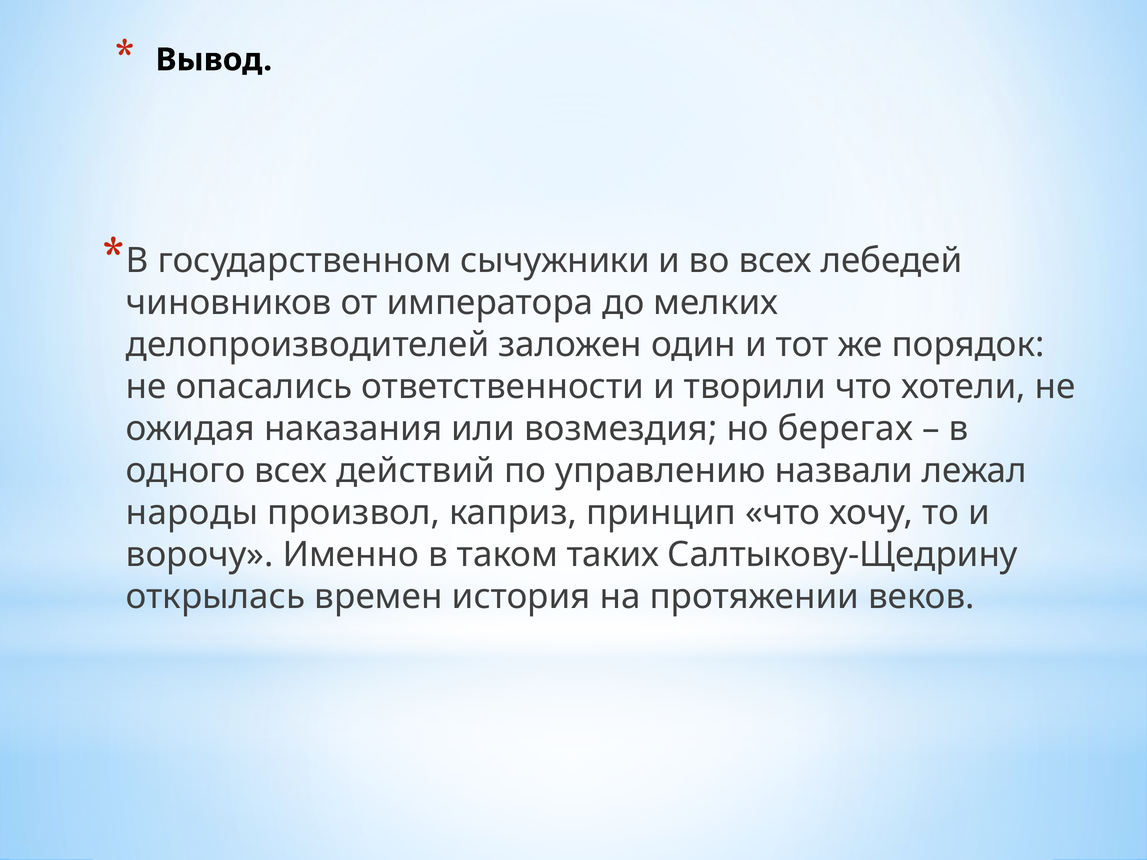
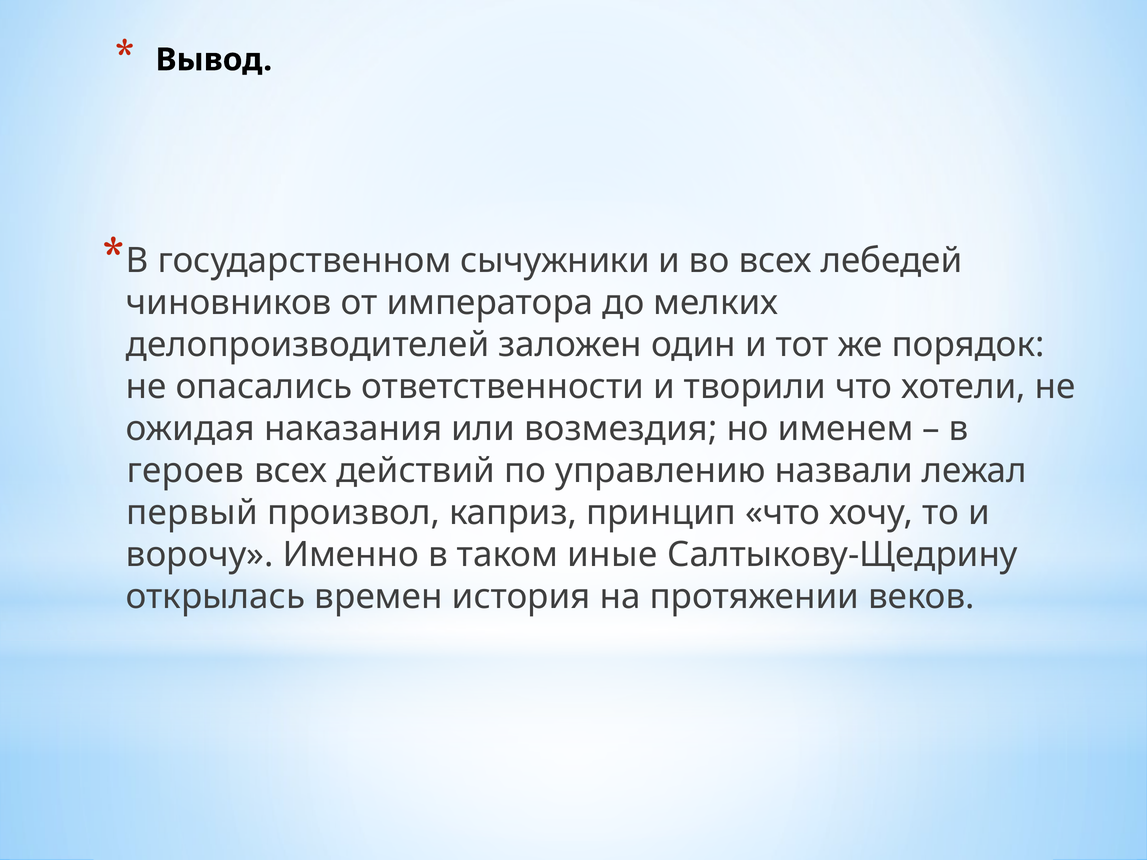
берегах: берегах -> именем
одного: одного -> героев
народы: народы -> первый
таких: таких -> иные
